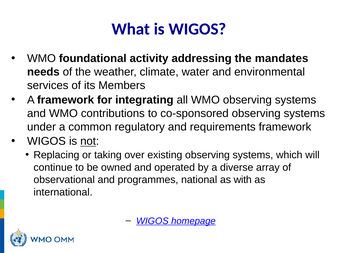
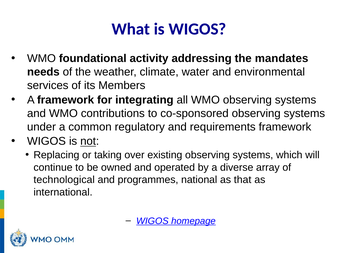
observational: observational -> technological
with: with -> that
